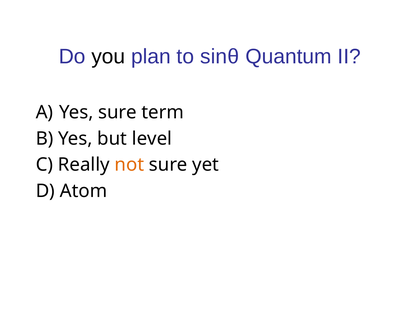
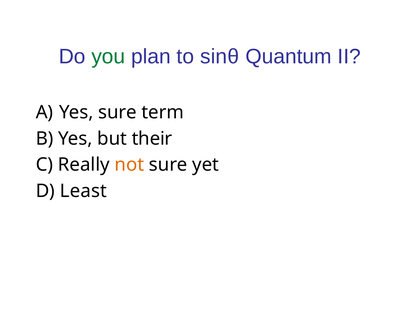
you colour: black -> green
level: level -> their
Atom: Atom -> Least
